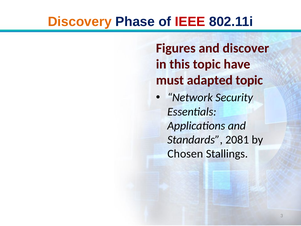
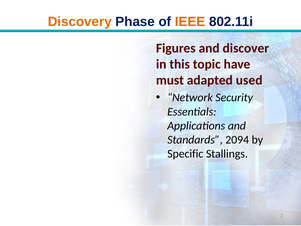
IEEE colour: red -> orange
adapted topic: topic -> used
2081: 2081 -> 2094
Chosen: Chosen -> Specific
